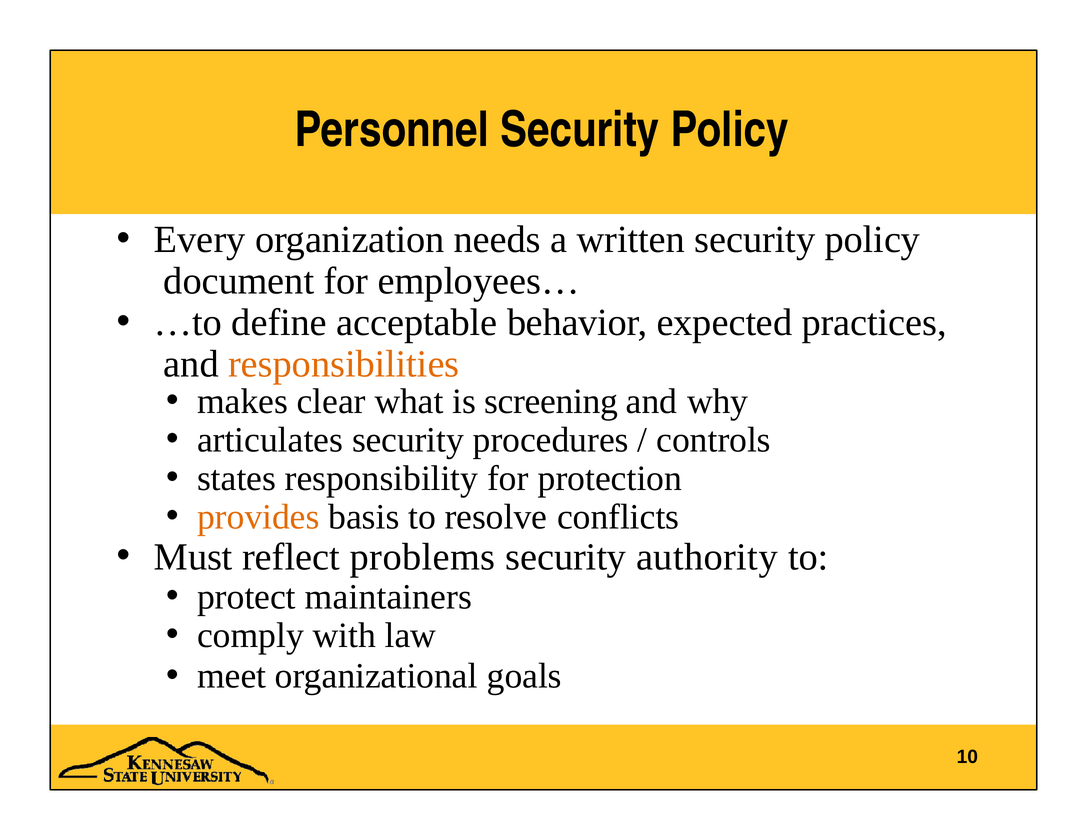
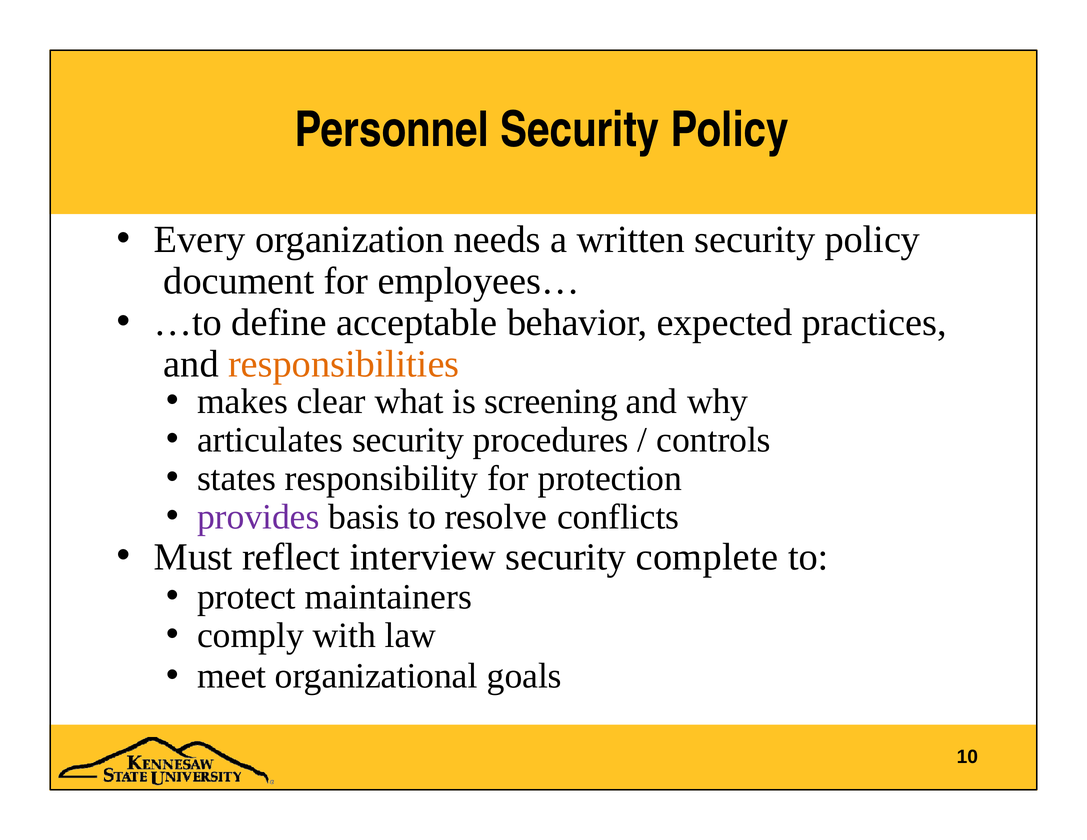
provides colour: orange -> purple
problems: problems -> interview
authority: authority -> complete
